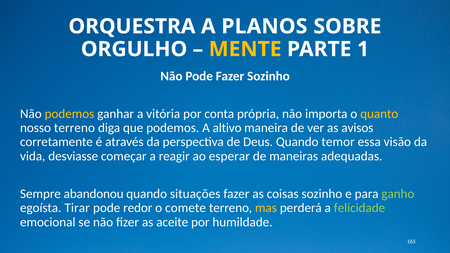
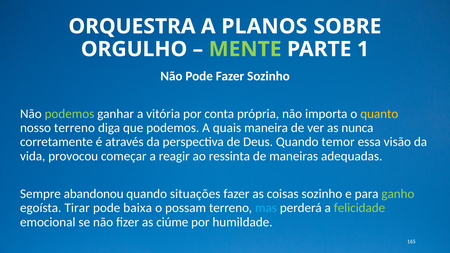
MENTE colour: yellow -> light green
podemos at (69, 114) colour: yellow -> light green
altivo: altivo -> quais
avisos: avisos -> nunca
desviasse: desviasse -> provocou
esperar: esperar -> ressinta
redor: redor -> baixa
comete: comete -> possam
mas colour: yellow -> light blue
aceite: aceite -> ciúme
